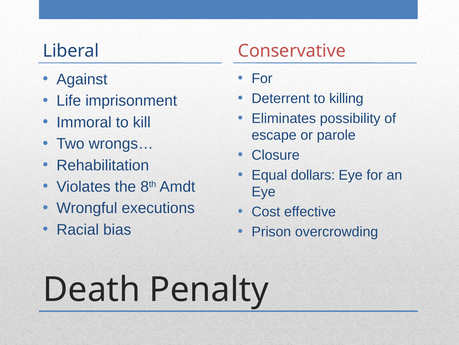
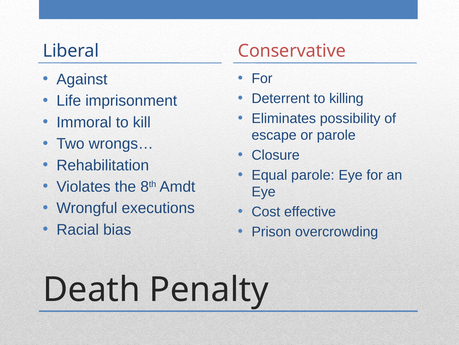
Equal dollars: dollars -> parole
